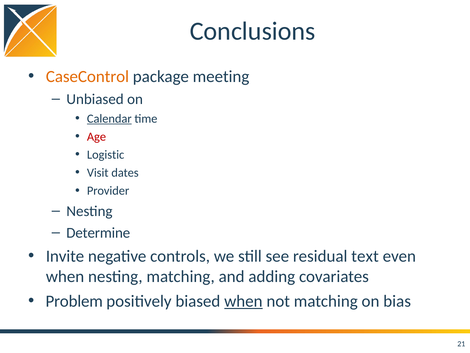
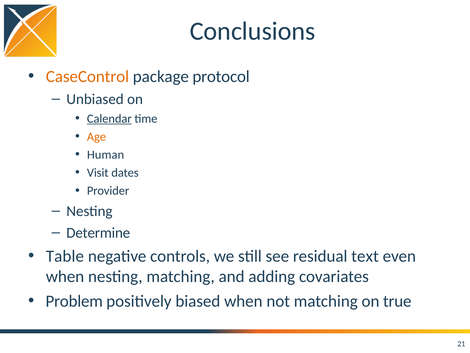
meeting: meeting -> protocol
Age colour: red -> orange
Logistic: Logistic -> Human
Invite: Invite -> Table
when at (243, 301) underline: present -> none
bias: bias -> true
